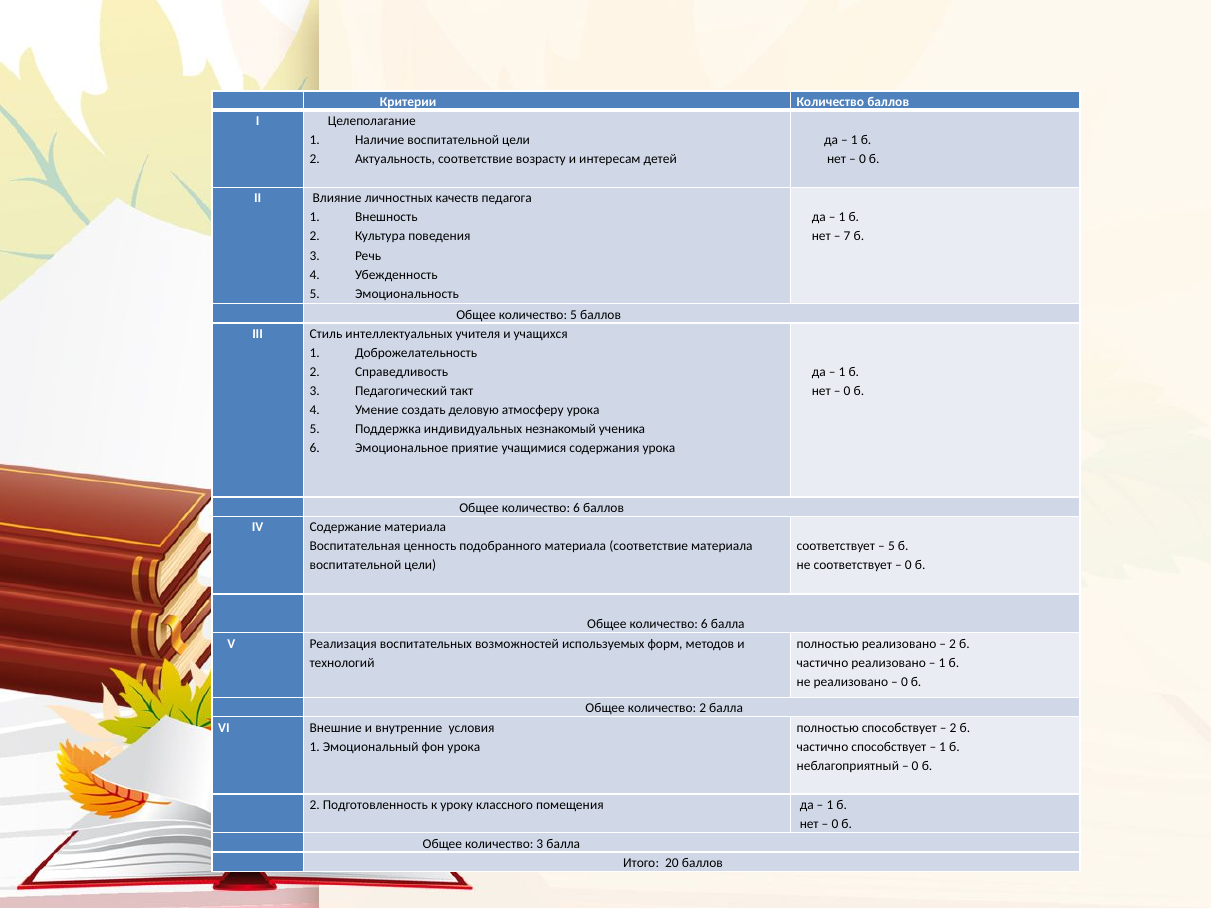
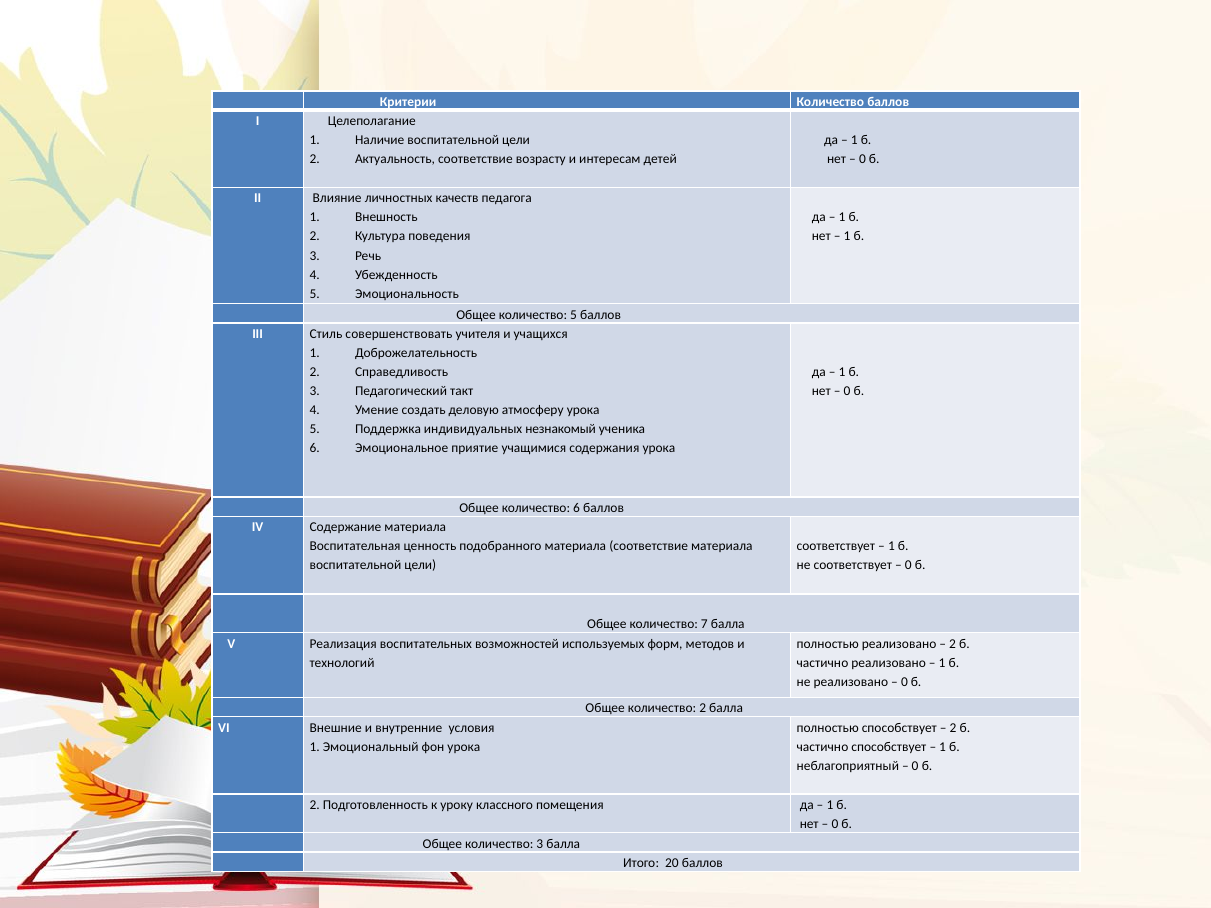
7 at (847, 237): 7 -> 1
интеллектуальных: интеллектуальных -> совершенствовать
5 at (891, 547): 5 -> 1
6 at (704, 624): 6 -> 7
